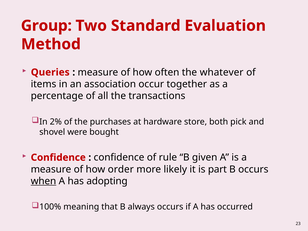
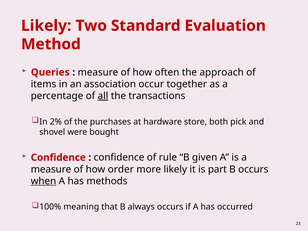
Group at (46, 26): Group -> Likely
whatever: whatever -> approach
all underline: none -> present
adopting: adopting -> methods
